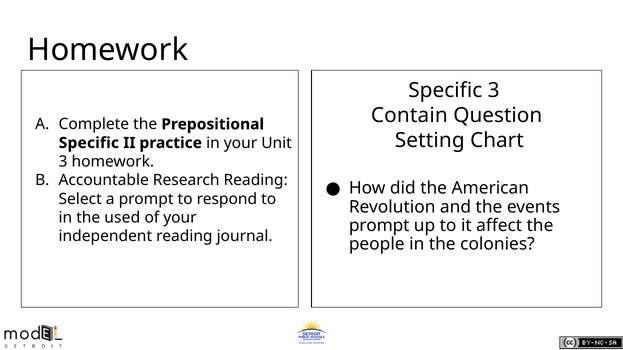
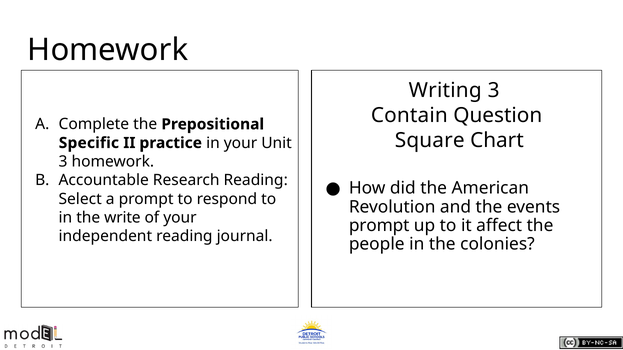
Specific at (445, 90): Specific -> Writing
Setting: Setting -> Square
used: used -> write
